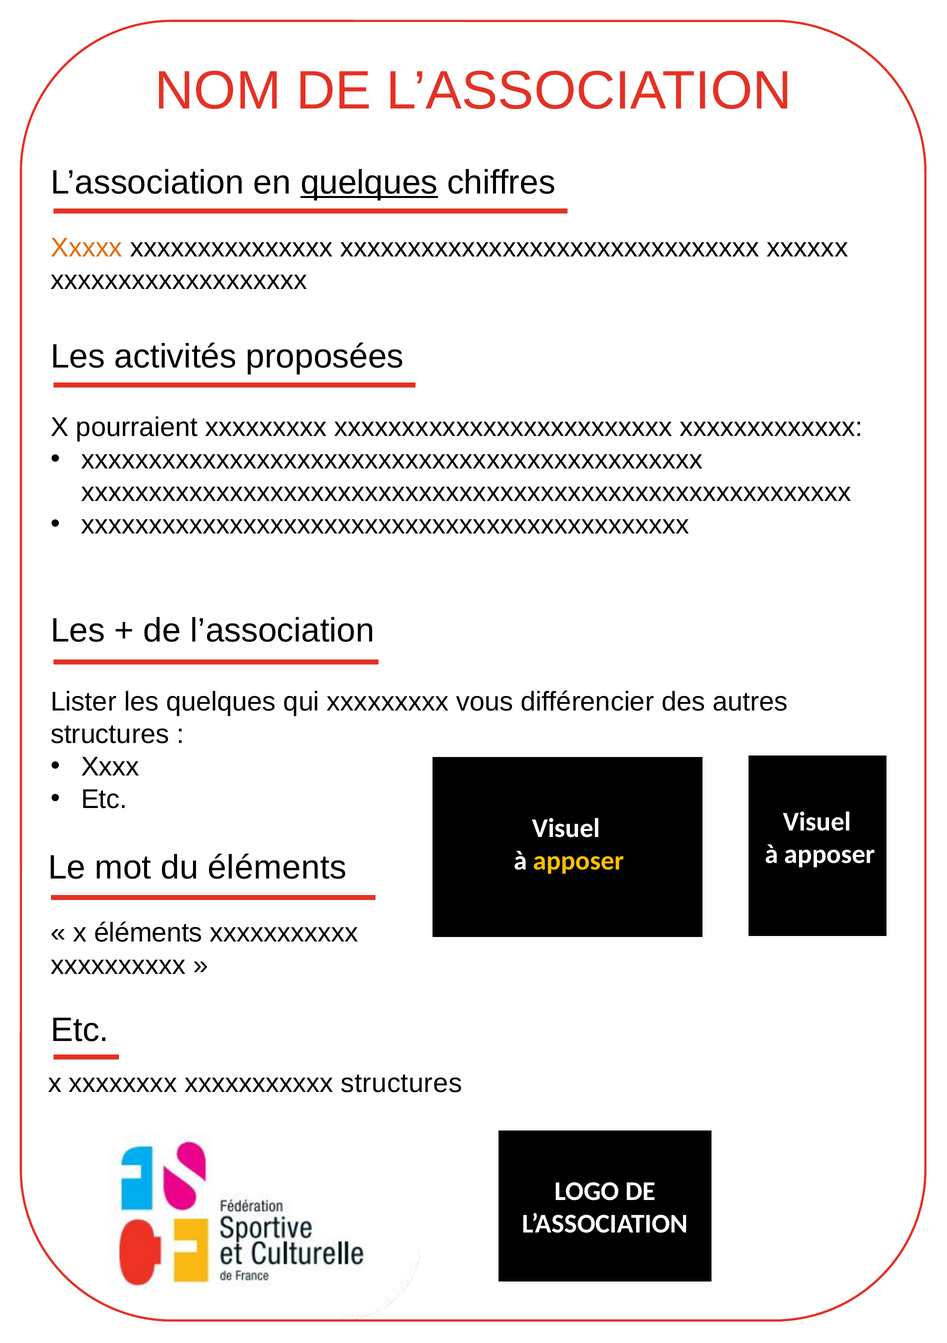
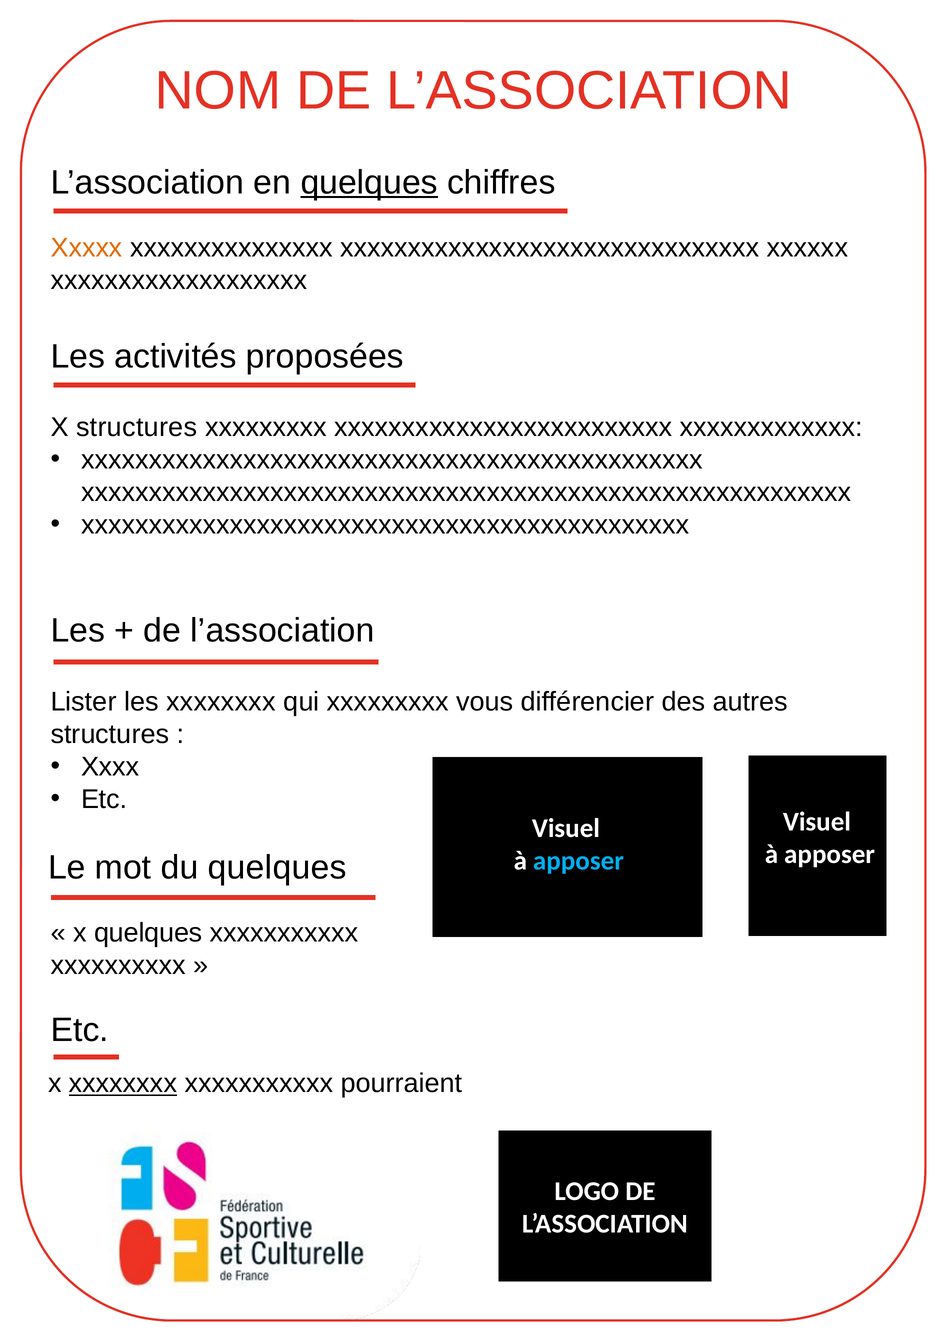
X pourraient: pourraient -> structures
les quelques: quelques -> xxxxxxxx
apposer at (578, 861) colour: yellow -> light blue
du éléments: éléments -> quelques
x éléments: éléments -> quelques
xxxxxxxx at (123, 1084) underline: none -> present
xxxxxxxxxxx structures: structures -> pourraient
